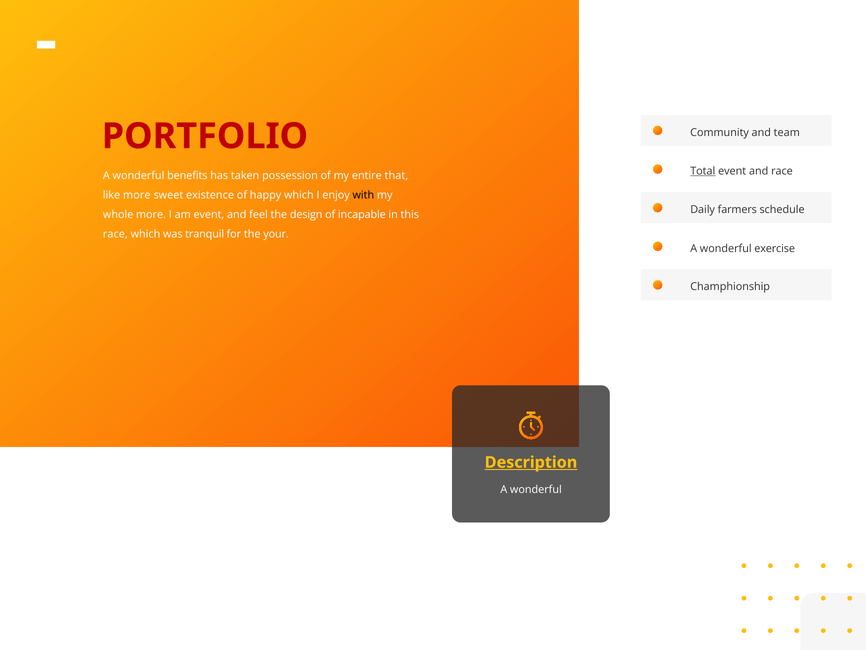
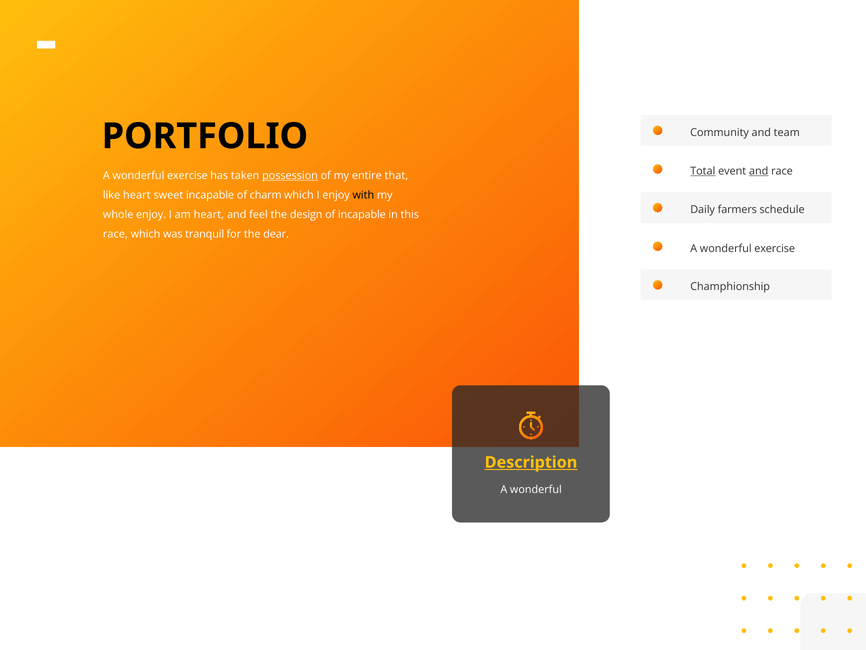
PORTFOLIO colour: red -> black
and at (759, 171) underline: none -> present
benefits at (187, 175): benefits -> exercise
possession underline: none -> present
like more: more -> heart
sweet existence: existence -> incapable
happy: happy -> charm
whole more: more -> enjoy
am event: event -> heart
your: your -> dear
